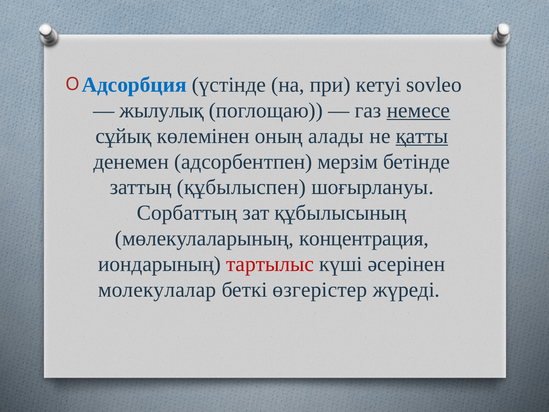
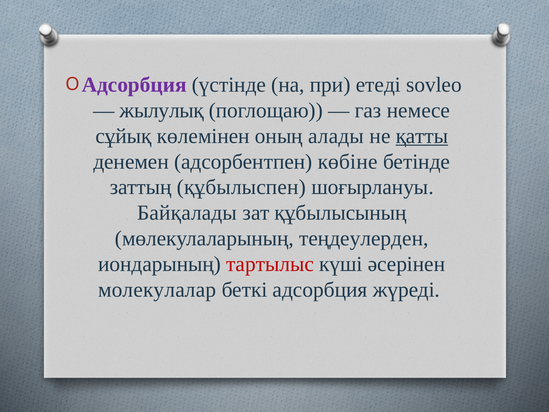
Адсорбция at (134, 85) colour: blue -> purple
кетуі: кетуі -> етеді
немесе underline: present -> none
мерзім: мерзім -> көбіне
Сорбаттың: Сорбаттың -> Байқалады
концентрация: концентрация -> теңдеулерден
беткі өзгерістер: өзгерістер -> адсорбция
